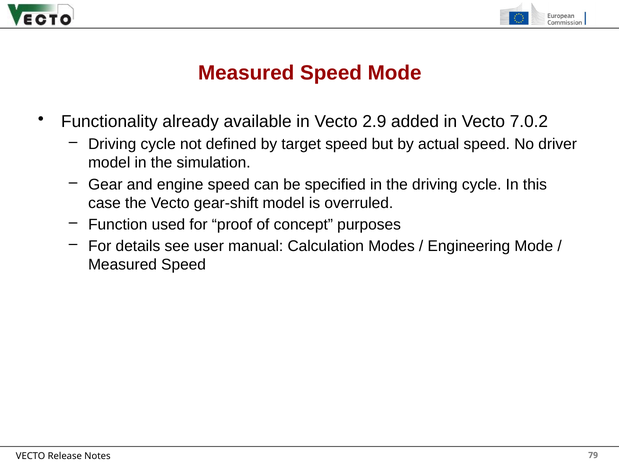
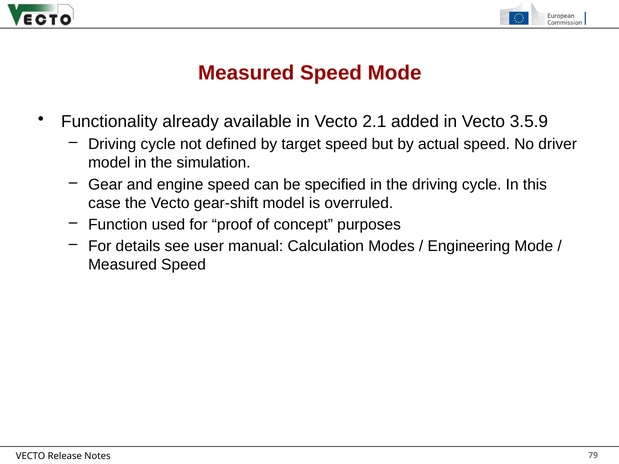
2.9: 2.9 -> 2.1
7.0.2: 7.0.2 -> 3.5.9
